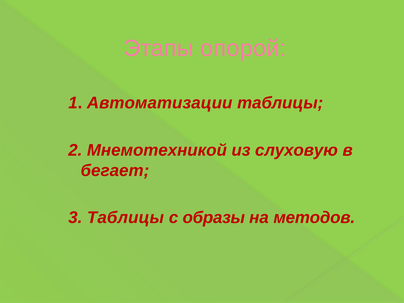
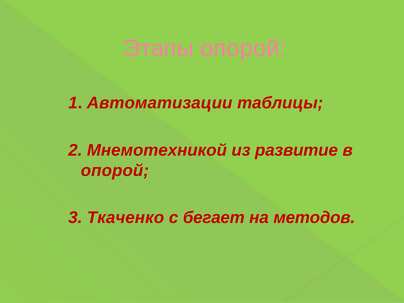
слуховую: слуховую -> развитие
бегает at (115, 170): бегает -> опорой
3 Таблицы: Таблицы -> Ткаченко
образы: образы -> бегает
